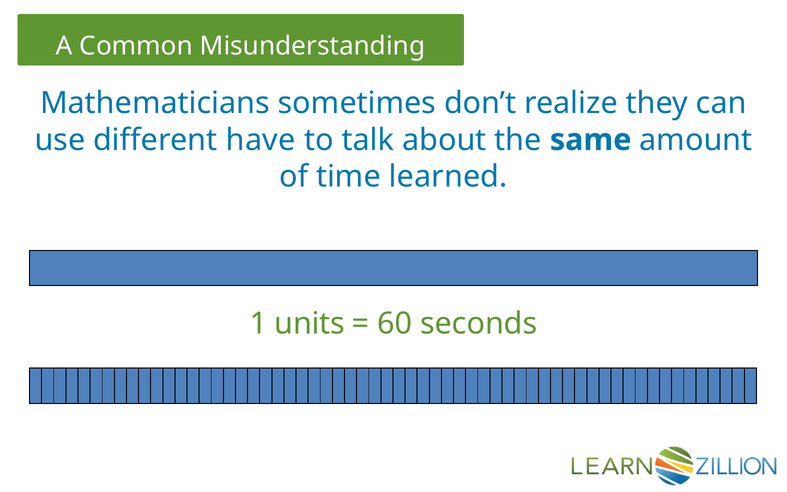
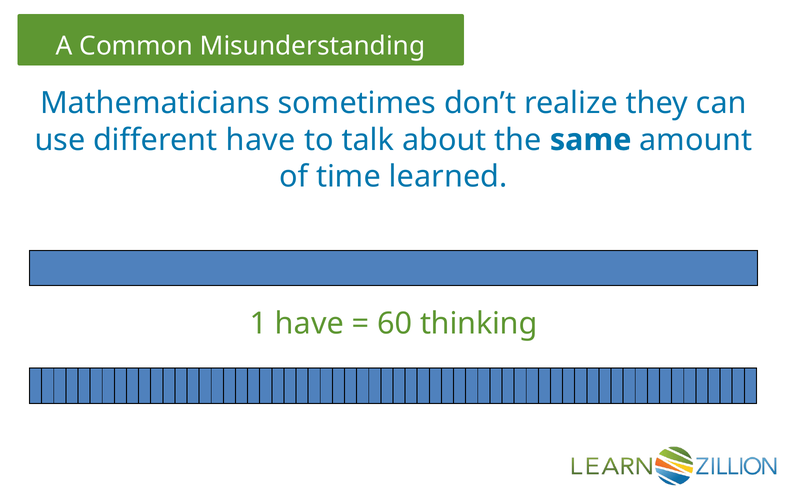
1 units: units -> have
seconds: seconds -> thinking
